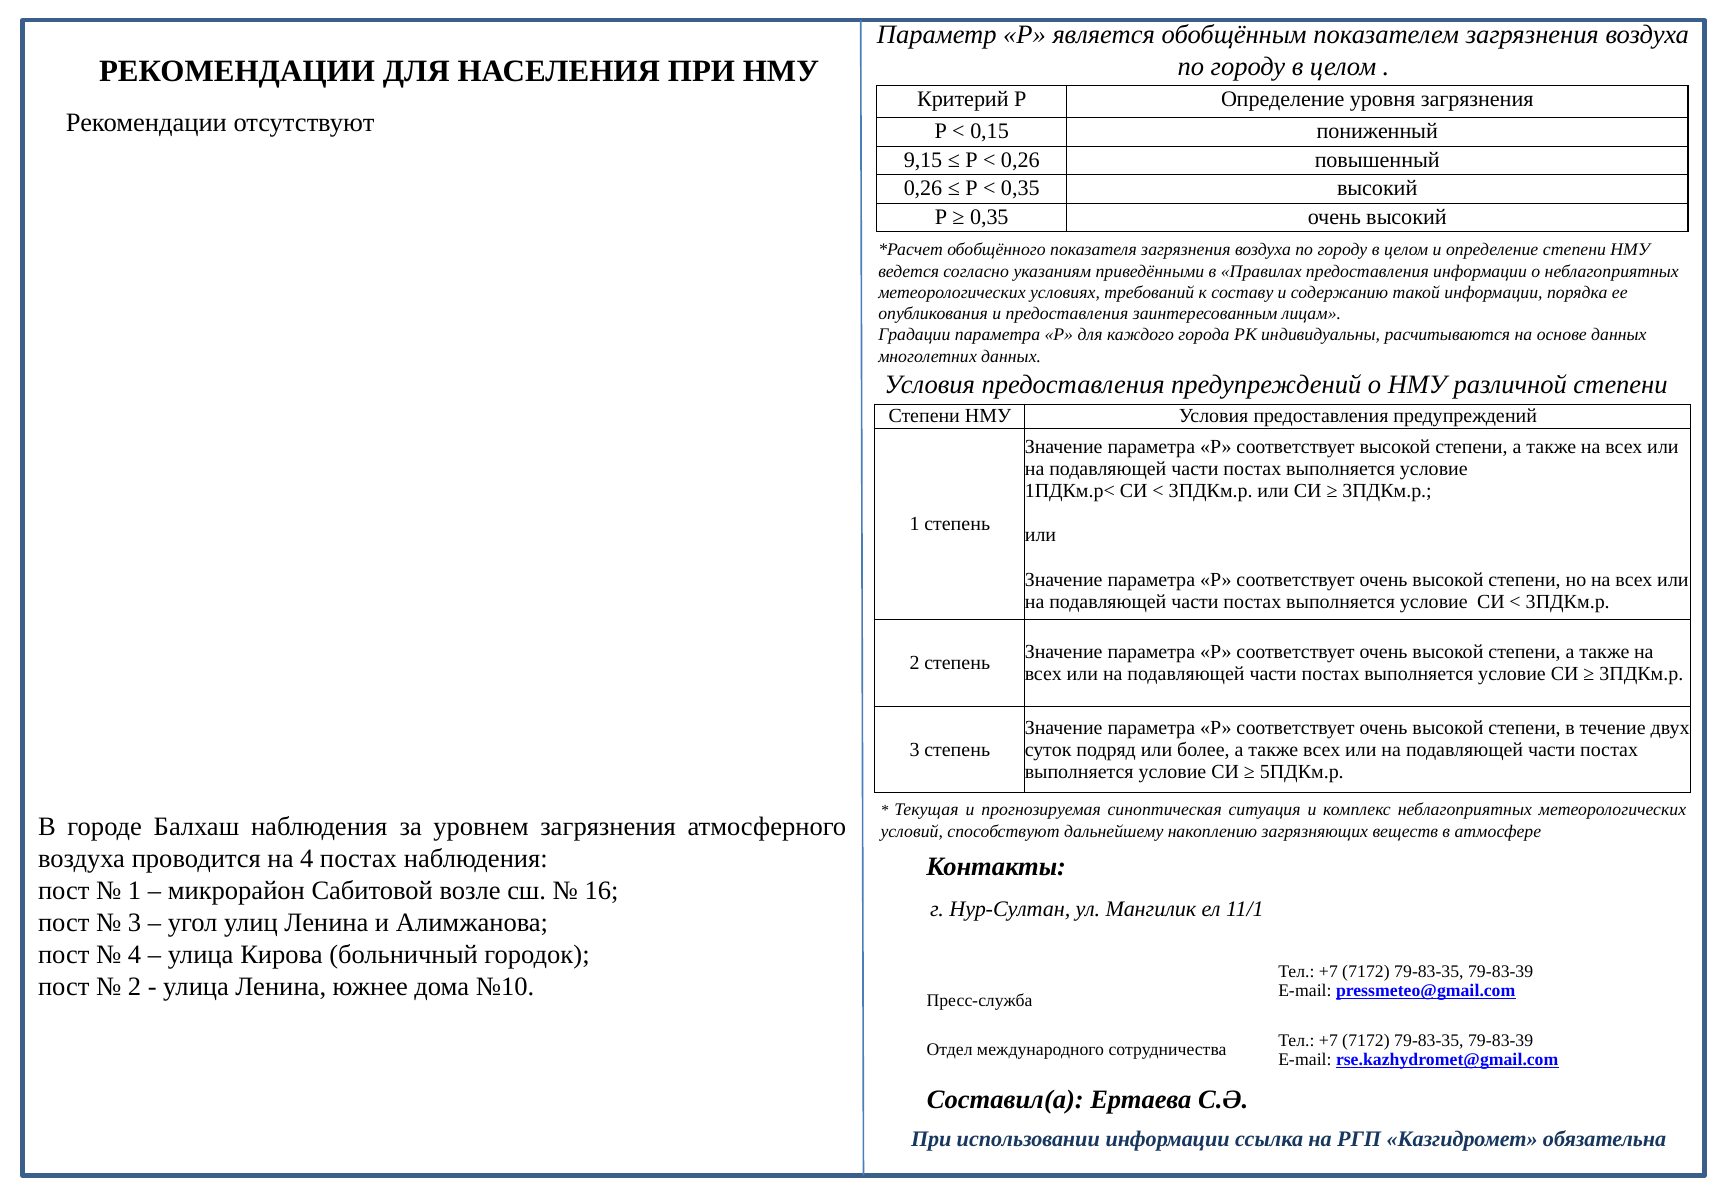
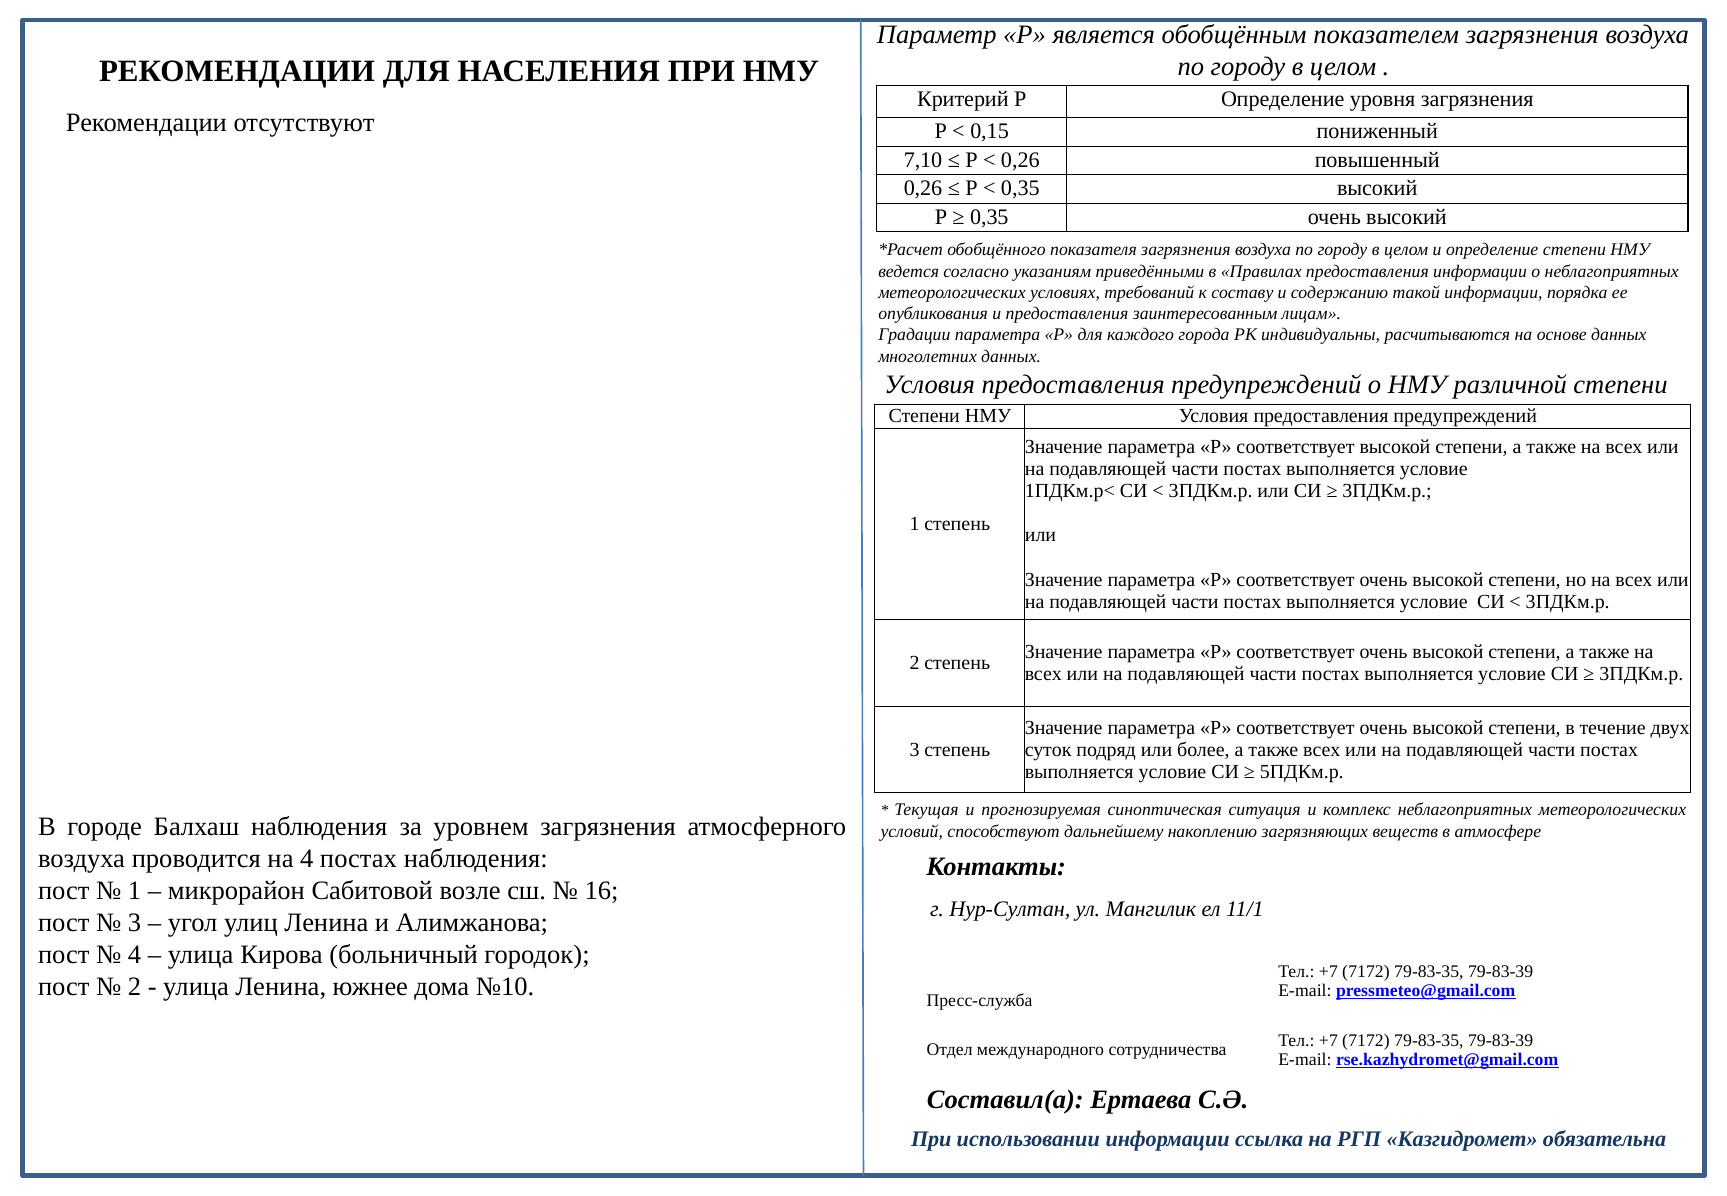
9,15: 9,15 -> 7,10
